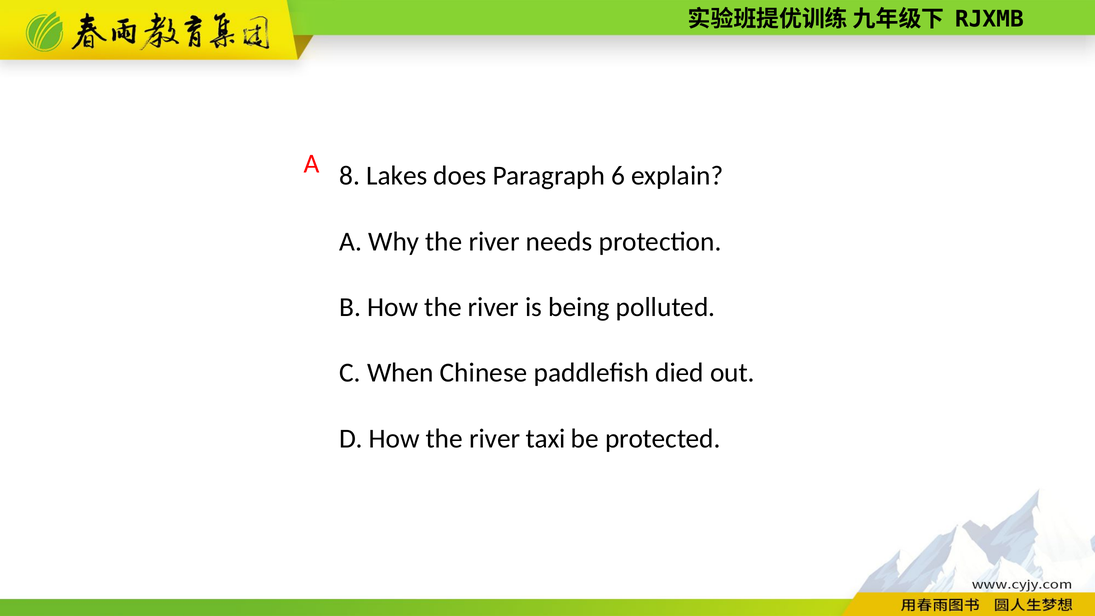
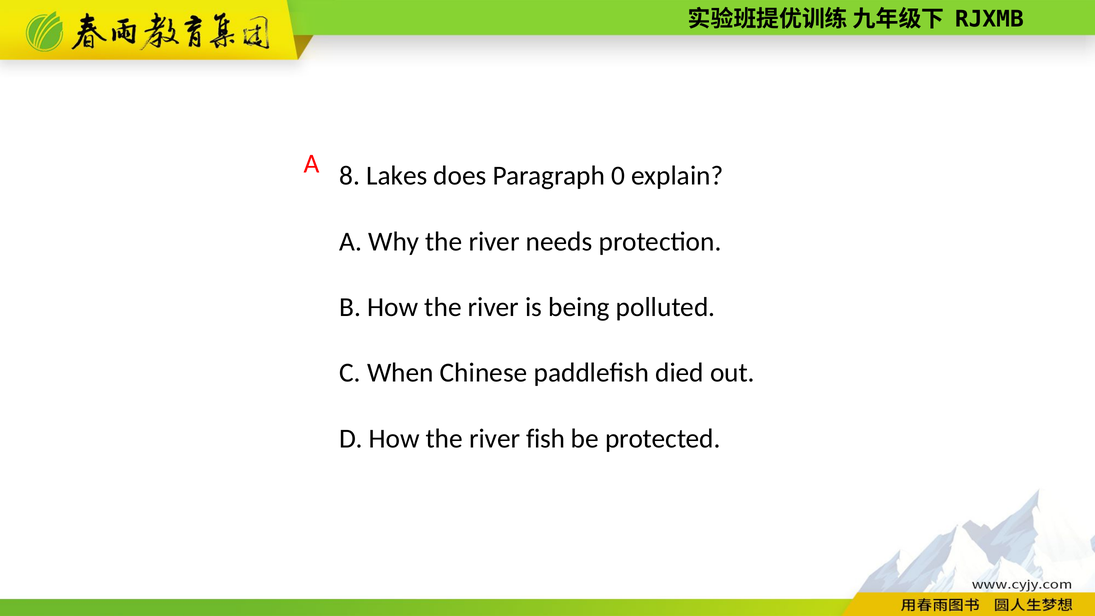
6: 6 -> 0
taxi: taxi -> fish
